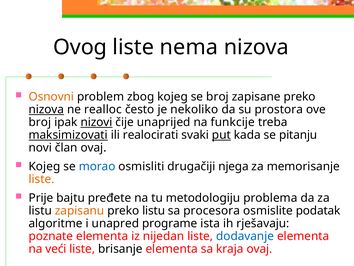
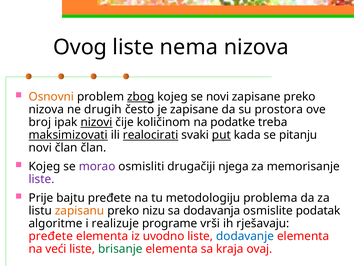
zbog underline: none -> present
se broj: broj -> novi
nizova at (46, 109) underline: present -> none
realloc: realloc -> drugih
je nekoliko: nekoliko -> zapisane
unaprijed: unaprijed -> količinom
funkcije: funkcije -> podatke
realocirati underline: none -> present
član ovaj: ovaj -> član
morao colour: blue -> purple
liste at (42, 179) colour: orange -> purple
preko listu: listu -> nizu
procesora: procesora -> dodavanja
unapred: unapred -> realizuje
ista: ista -> vrši
poznate at (51, 236): poznate -> pređete
nijedan: nijedan -> uvodno
brisanje colour: black -> green
